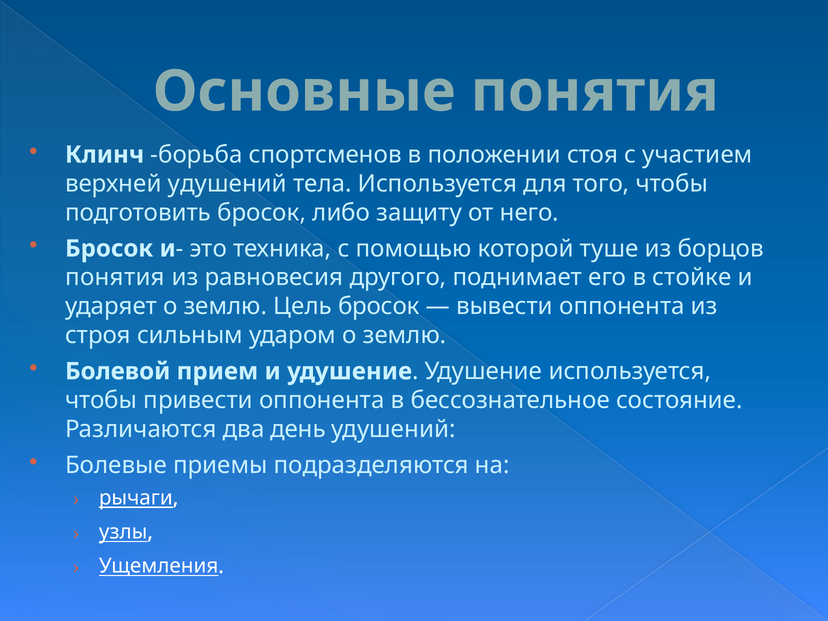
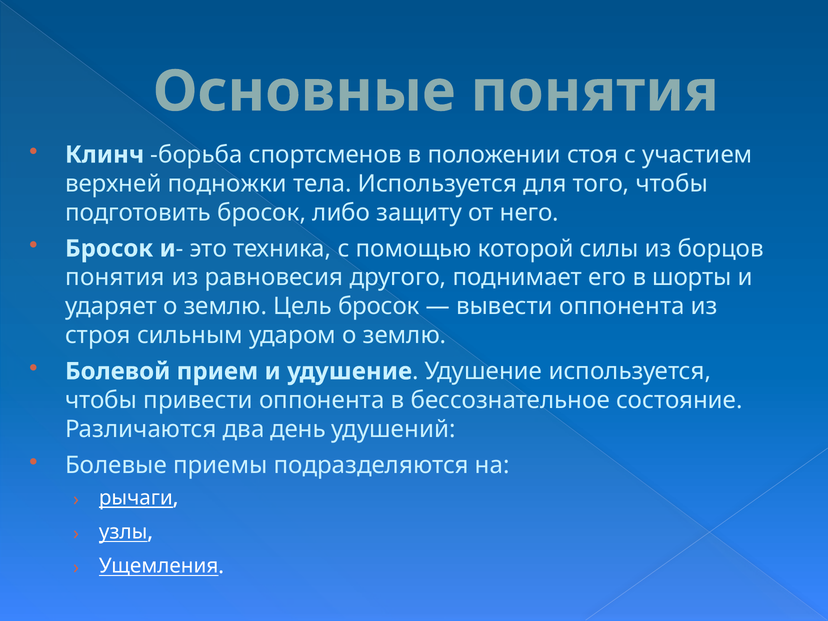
верхней удушений: удушений -> подножки
туше: туше -> силы
стойке: стойке -> шорты
